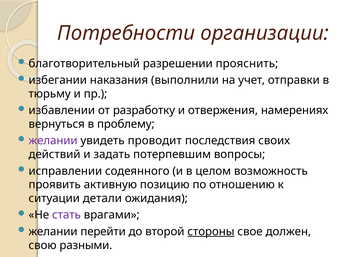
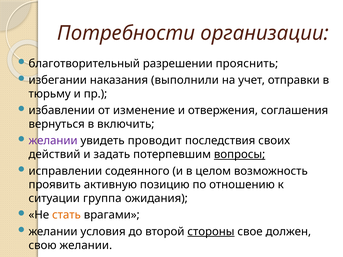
разработку: разработку -> изменение
намерениях: намерениях -> соглашения
проблему: проблему -> включить
вопросы underline: none -> present
детали: детали -> группа
стать colour: purple -> orange
перейти: перейти -> условия
свою разными: разными -> желании
